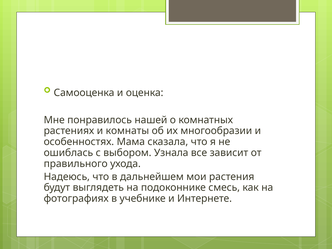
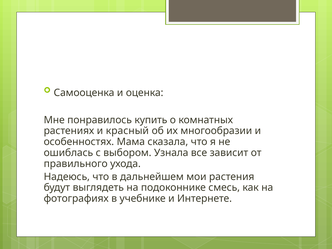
нашей: нашей -> купить
комнаты: комнаты -> красный
